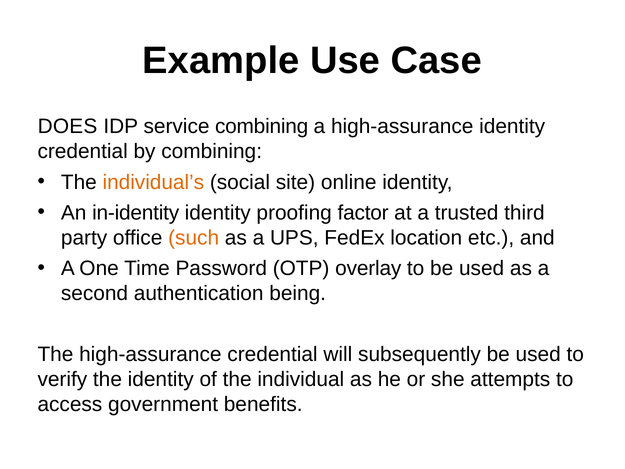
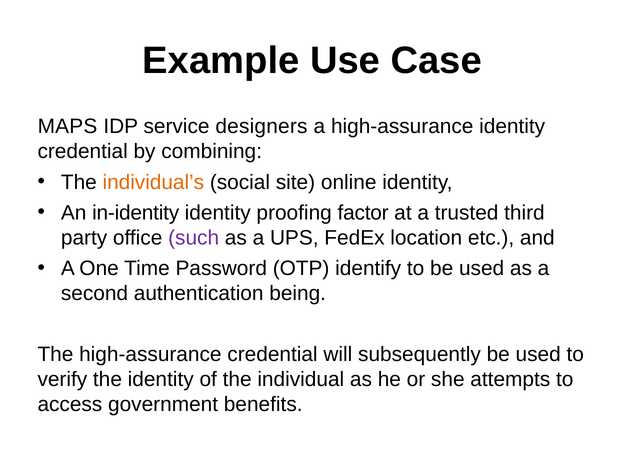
DOES: DOES -> MAPS
service combining: combining -> designers
such colour: orange -> purple
overlay: overlay -> identify
